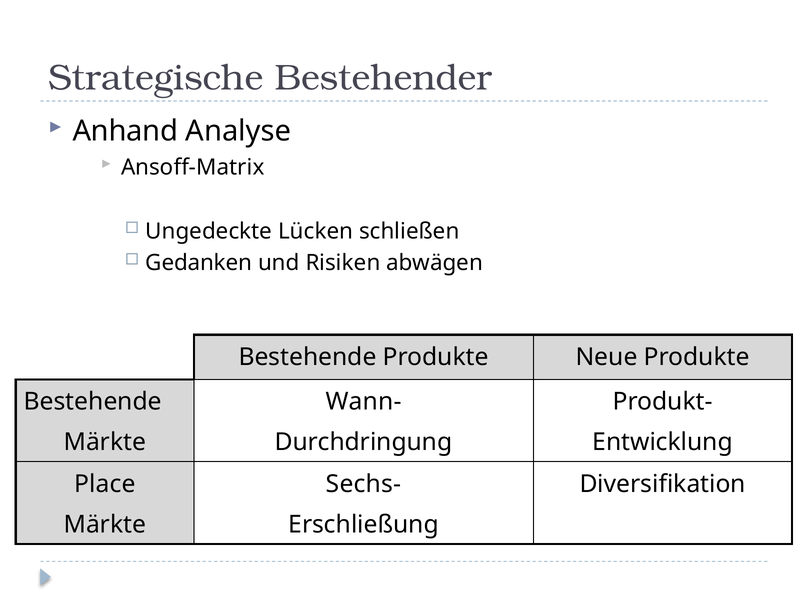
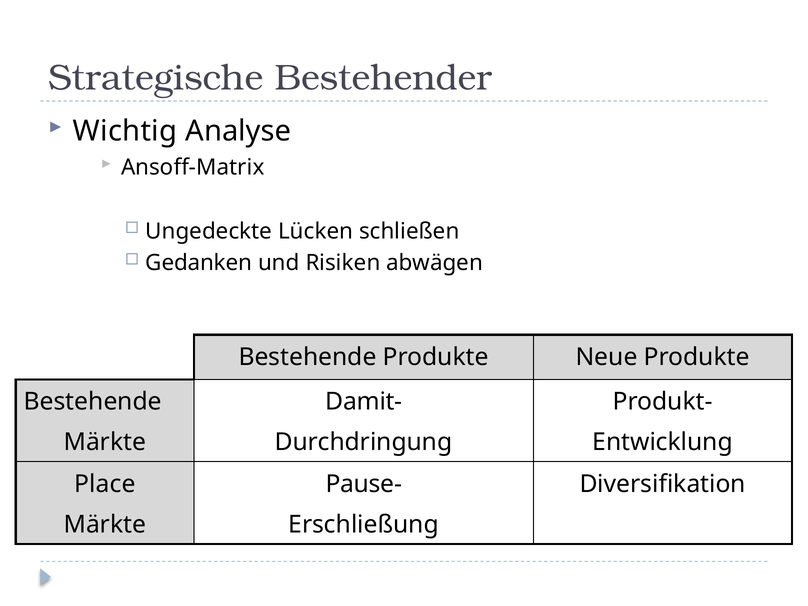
Anhand: Anhand -> Wichtig
Wann-: Wann- -> Damit-
Sechs-: Sechs- -> Pause-
